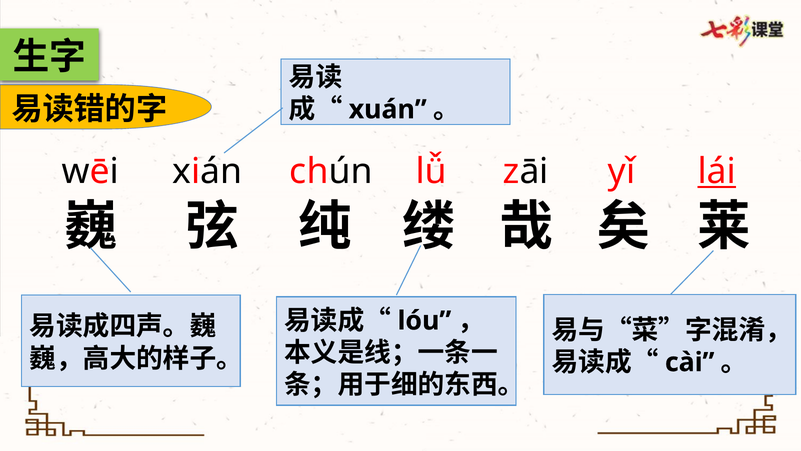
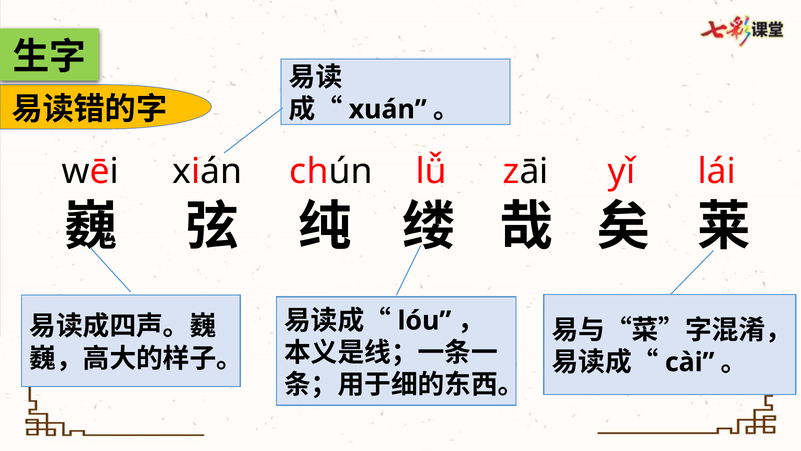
lái underline: present -> none
